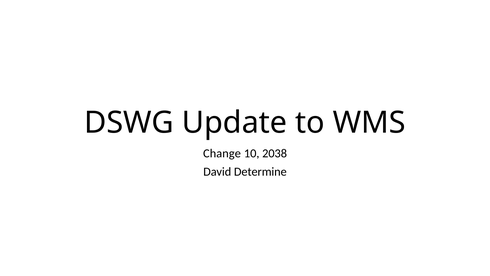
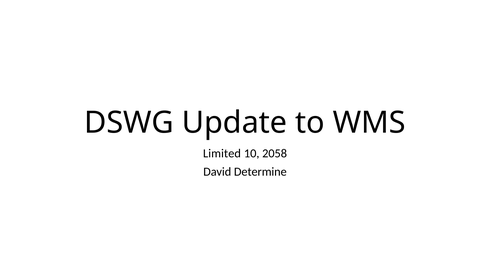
Change: Change -> Limited
2038: 2038 -> 2058
